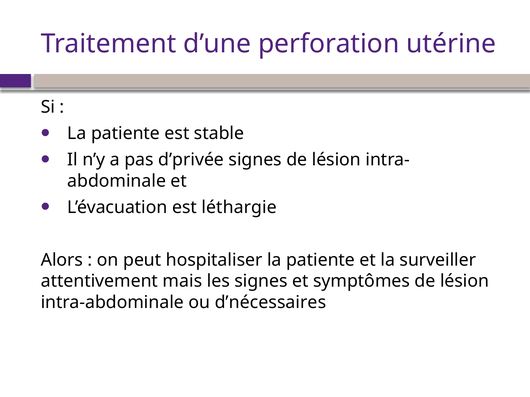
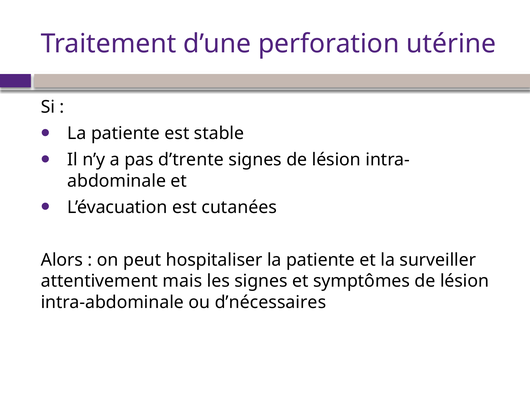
d’privée: d’privée -> d’trente
léthargie: léthargie -> cutanées
